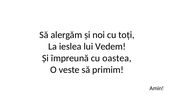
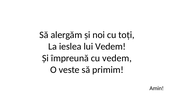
cu oastea: oastea -> vedem
